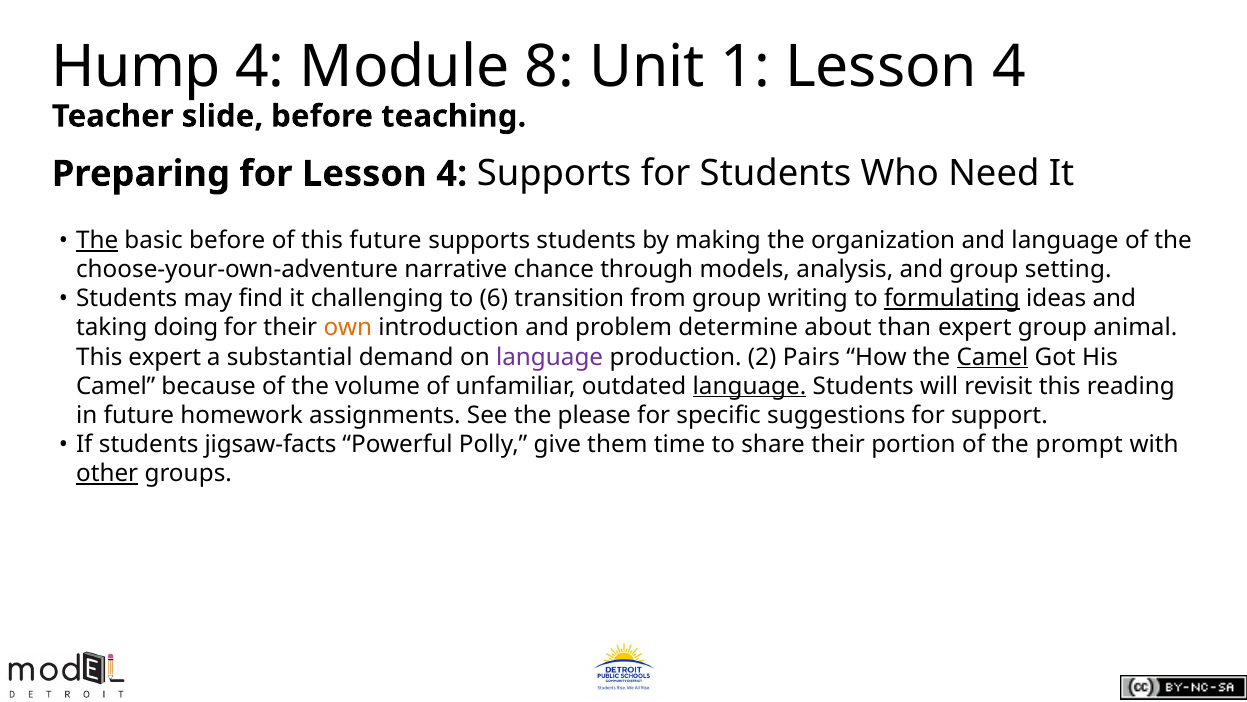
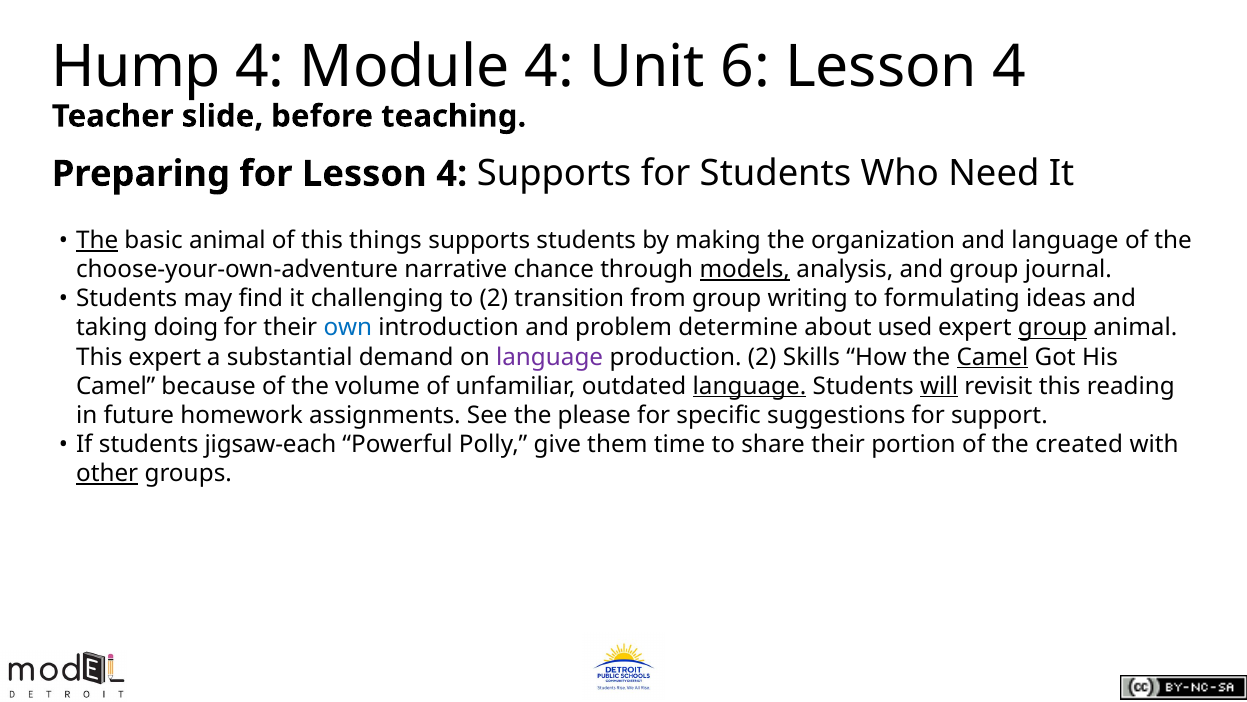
Module 8: 8 -> 4
1: 1 -> 6
basic before: before -> animal
this future: future -> things
models underline: none -> present
setting: setting -> journal
to 6: 6 -> 2
formulating underline: present -> none
own colour: orange -> blue
than: than -> used
group at (1052, 328) underline: none -> present
Pairs: Pairs -> Skills
will underline: none -> present
jigsaw-facts: jigsaw-facts -> jigsaw-each
prompt: prompt -> created
